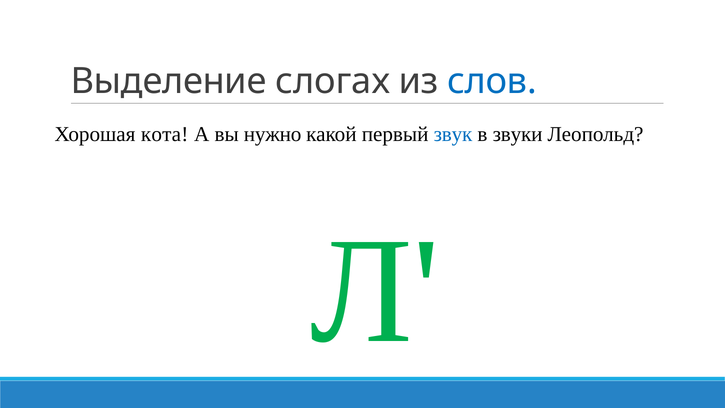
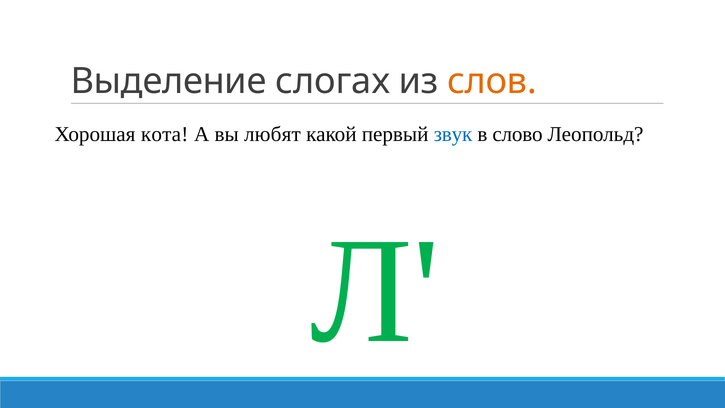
слов colour: blue -> orange
нужно: нужно -> любят
звуки: звуки -> слово
